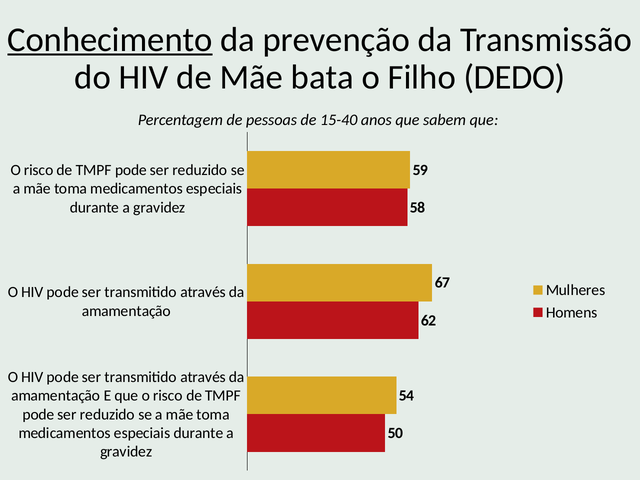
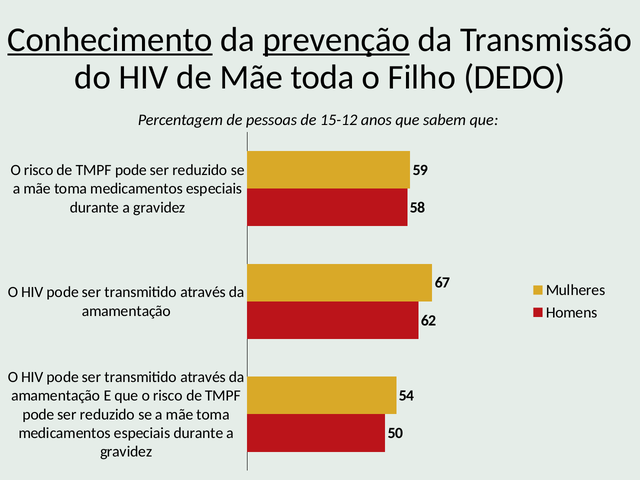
prevenção underline: none -> present
bata: bata -> toda
15-40: 15-40 -> 15-12
